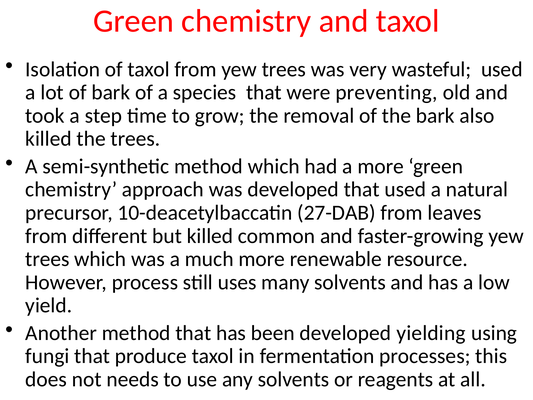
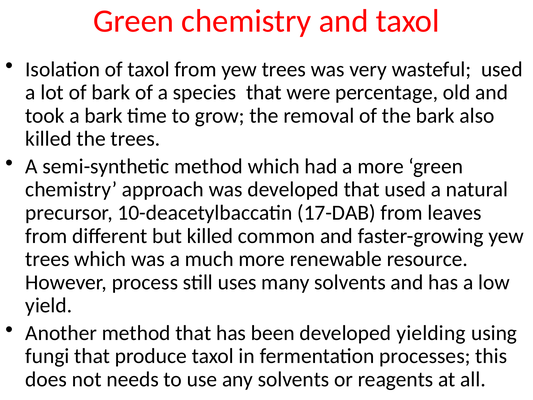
preventing: preventing -> percentage
a step: step -> bark
27-DAB: 27-DAB -> 17-DAB
